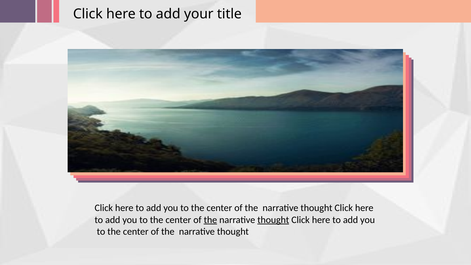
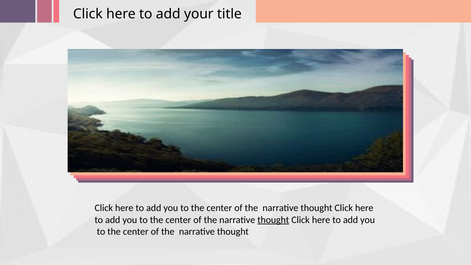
the at (210, 220) underline: present -> none
